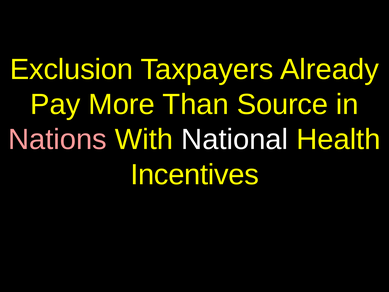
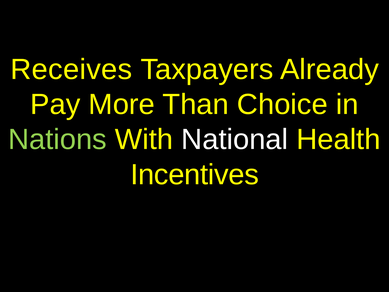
Exclusion: Exclusion -> Receives
Source: Source -> Choice
Nations colour: pink -> light green
